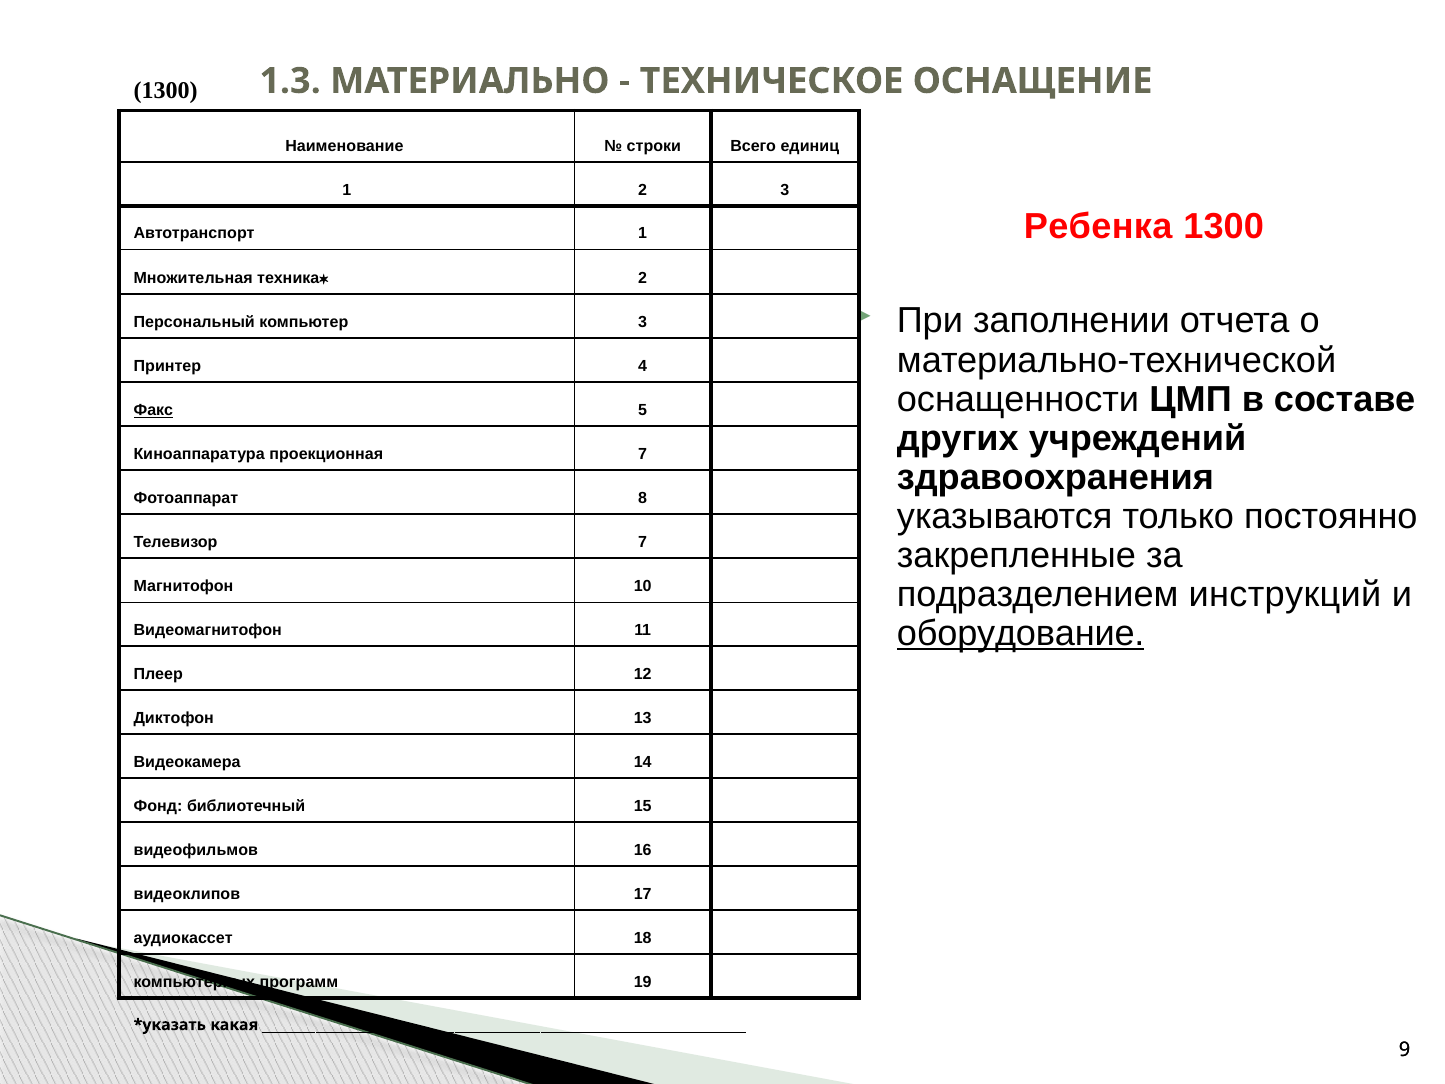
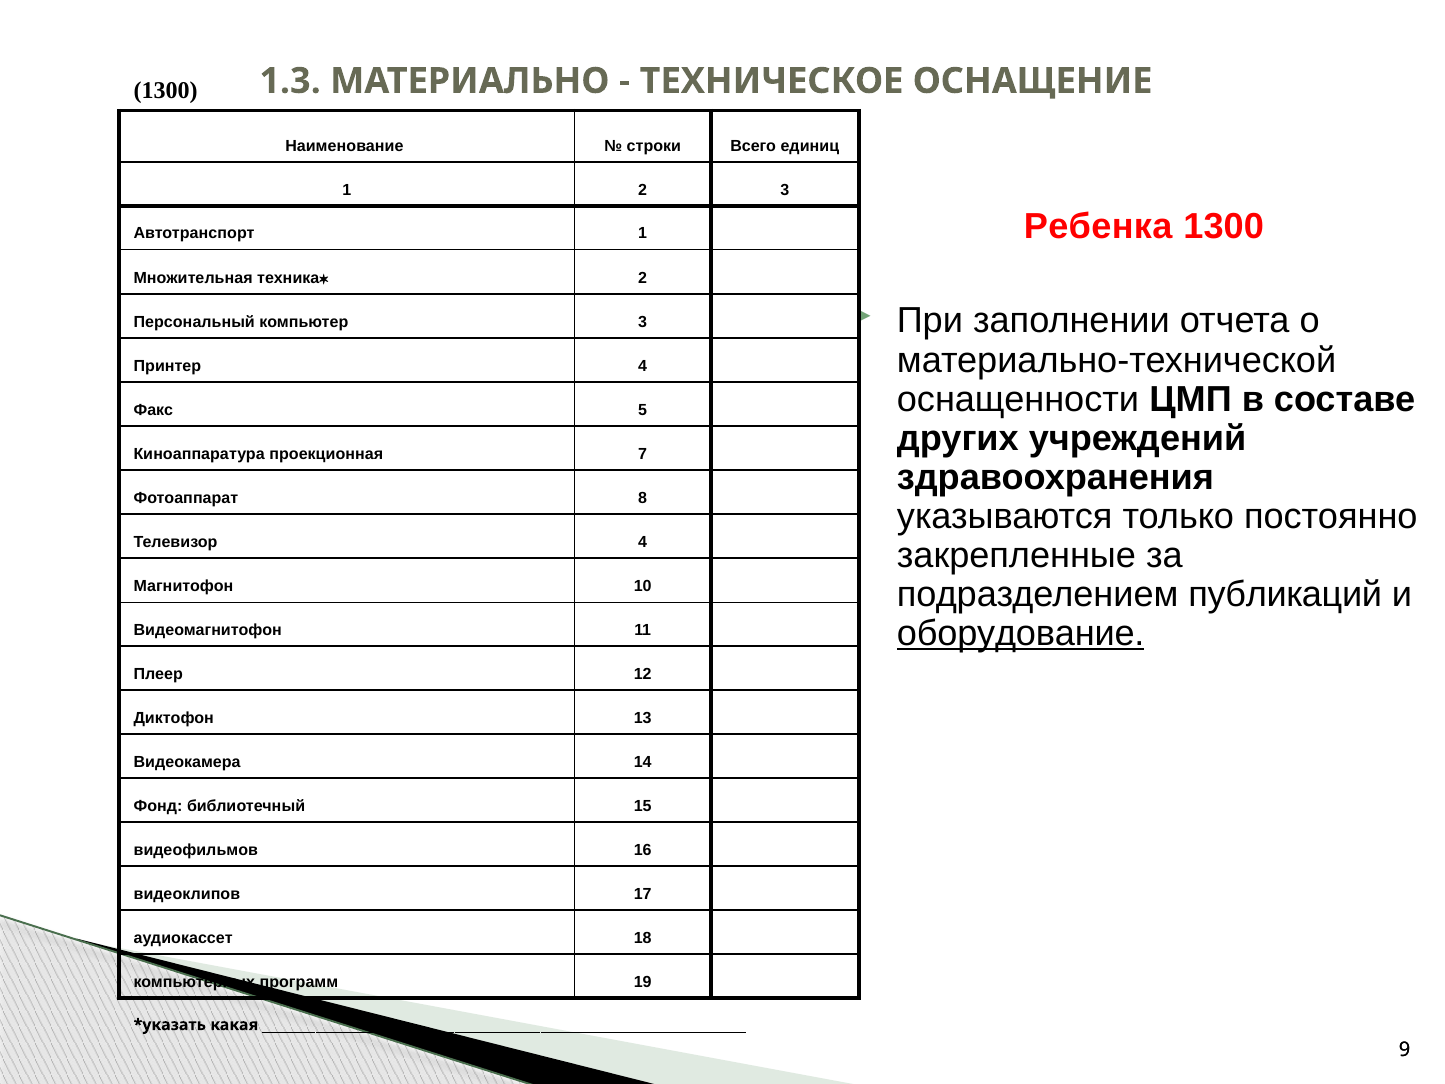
Факс underline: present -> none
Телевизор 7: 7 -> 4
инструкций: инструкций -> публикаций
